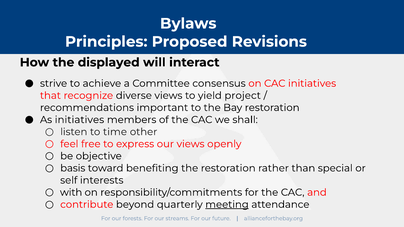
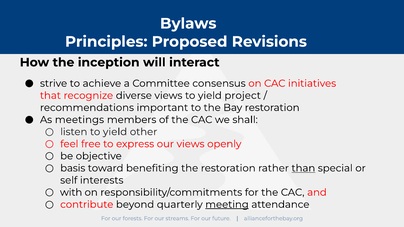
displayed: displayed -> inception
As initiatives: initiatives -> meetings
listen to time: time -> yield
than underline: none -> present
